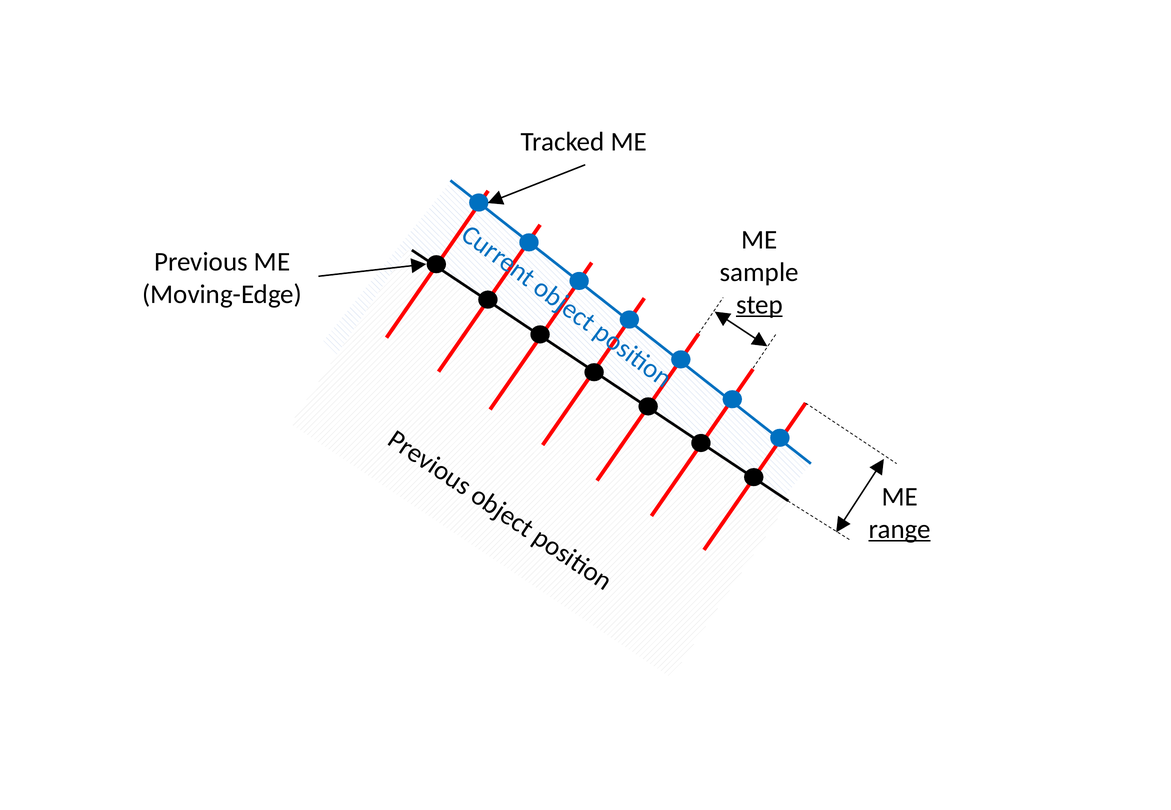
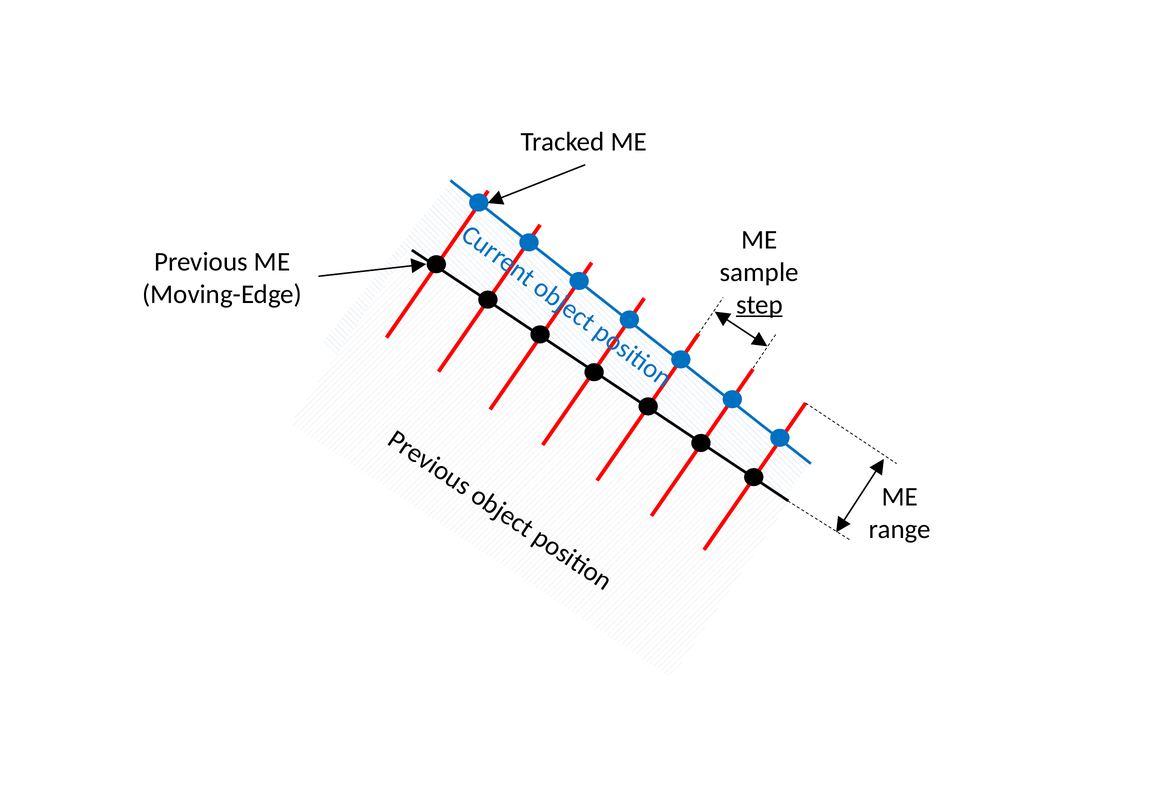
range underline: present -> none
